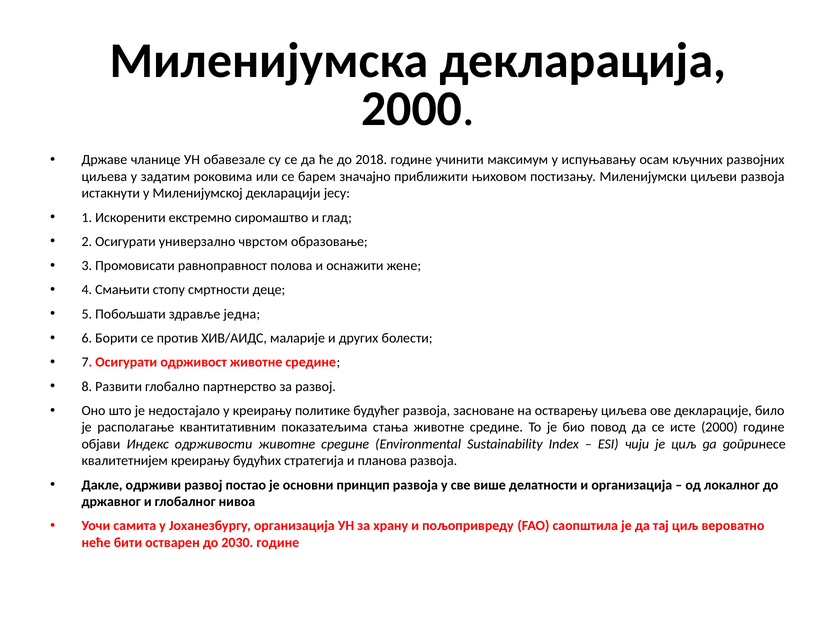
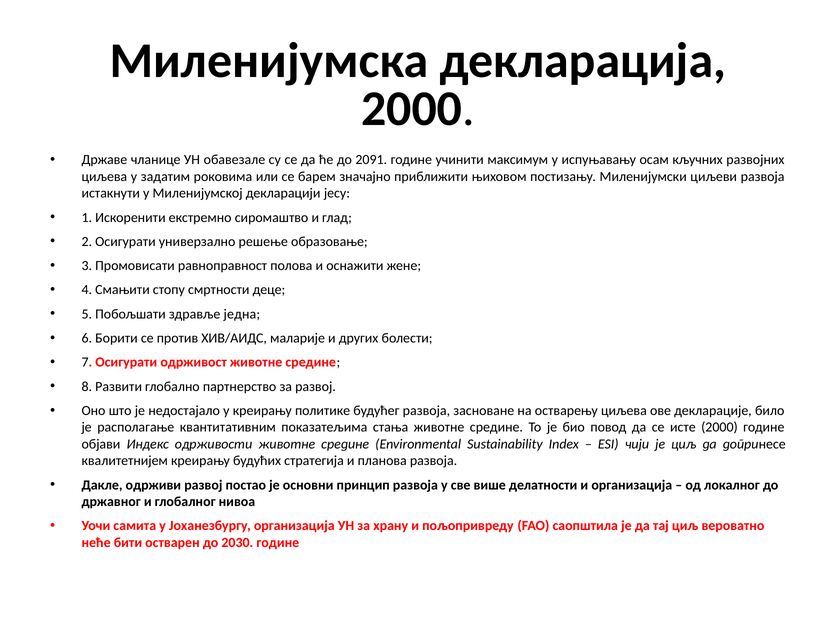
2018: 2018 -> 2091
чврстом: чврстом -> решење
